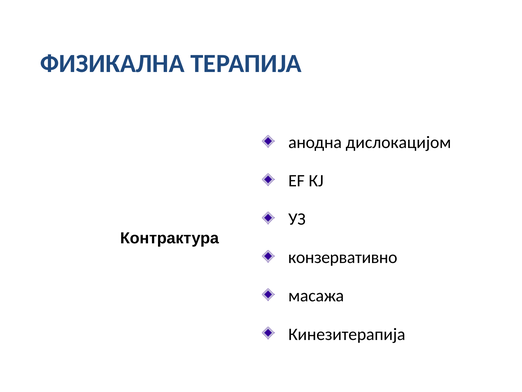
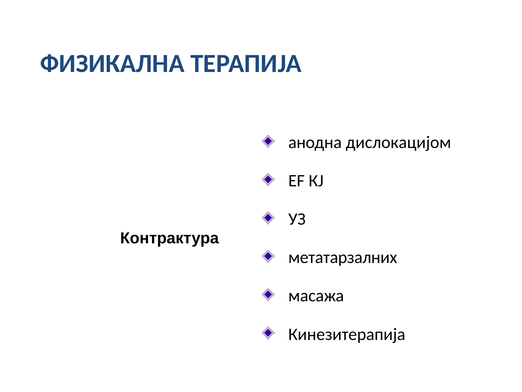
конзервативно: конзервативно -> метатарзалних
